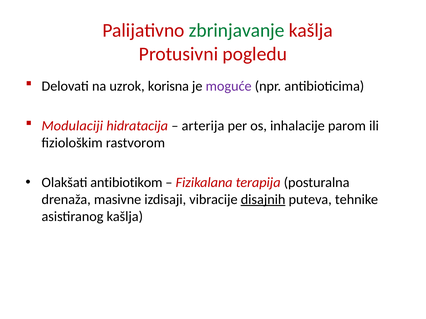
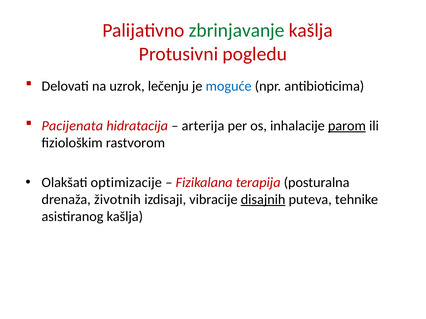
korisna: korisna -> lečenju
moguće colour: purple -> blue
Modulaciji: Modulaciji -> Pacijenata
parom underline: none -> present
antibiotikom: antibiotikom -> optimizacije
masivne: masivne -> životnih
